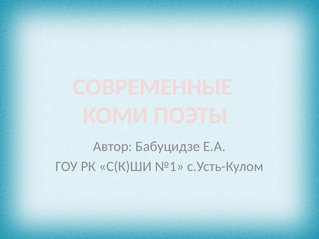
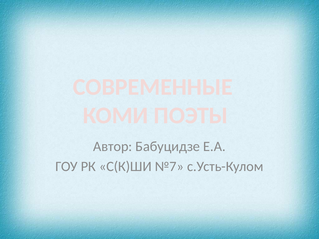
№1: №1 -> №7
